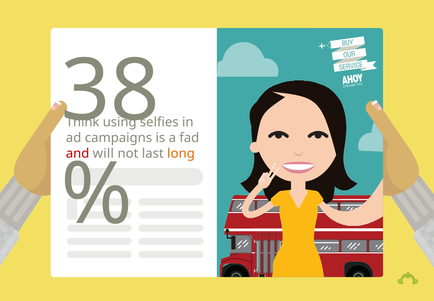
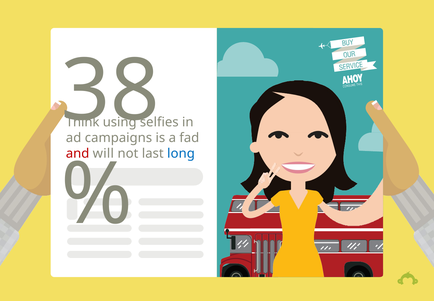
long colour: orange -> blue
